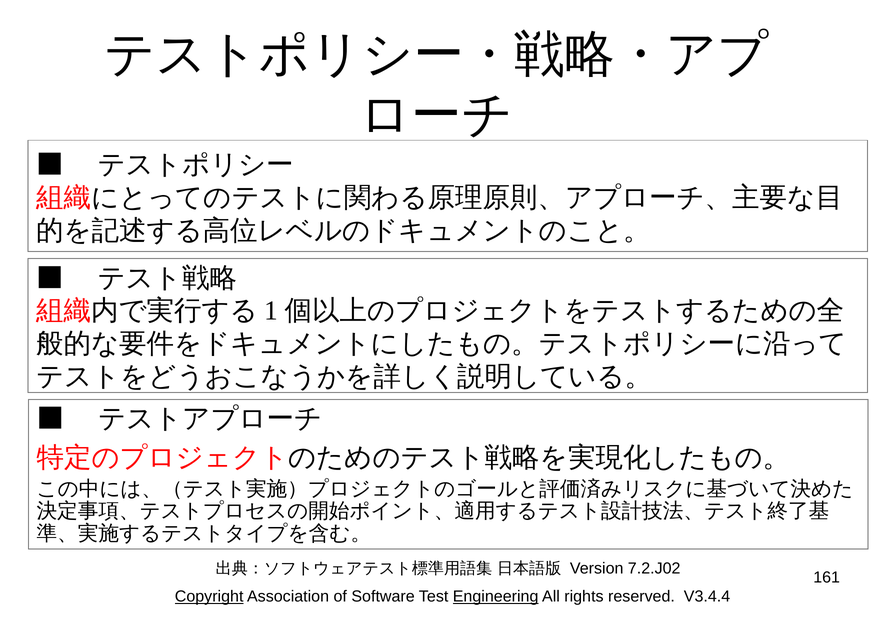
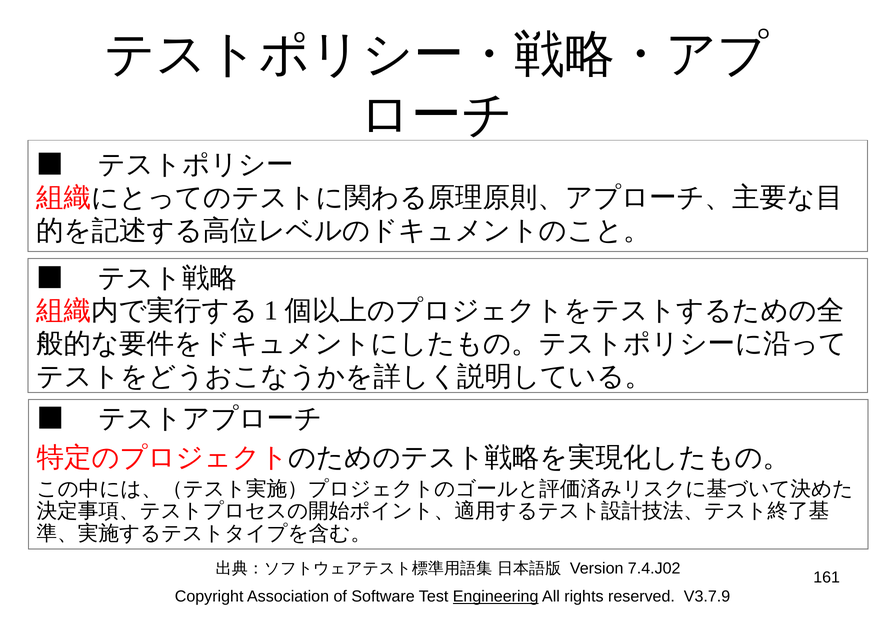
7.2.J02: 7.2.J02 -> 7.4.J02
Copyright underline: present -> none
V3.4.4: V3.4.4 -> V3.7.9
